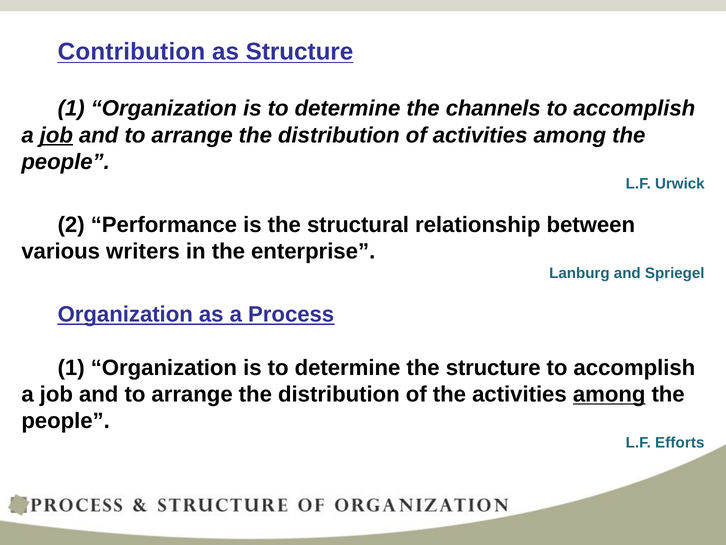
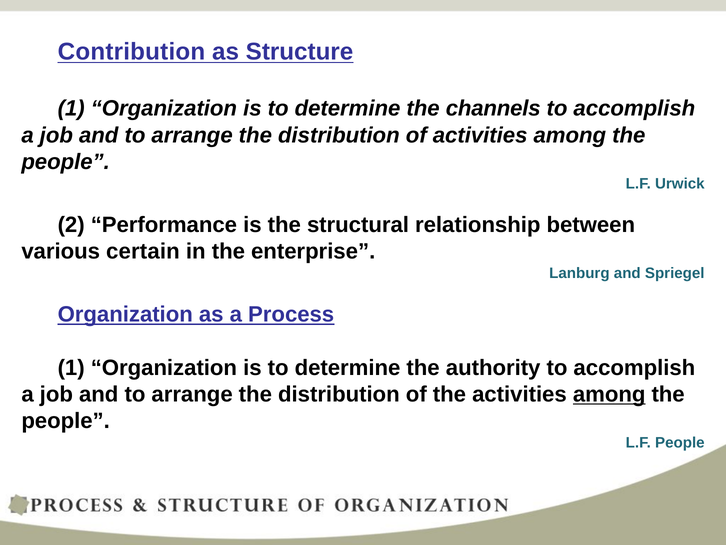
job at (56, 135) underline: present -> none
writers: writers -> certain
the structure: structure -> authority
L.F Efforts: Efforts -> People
